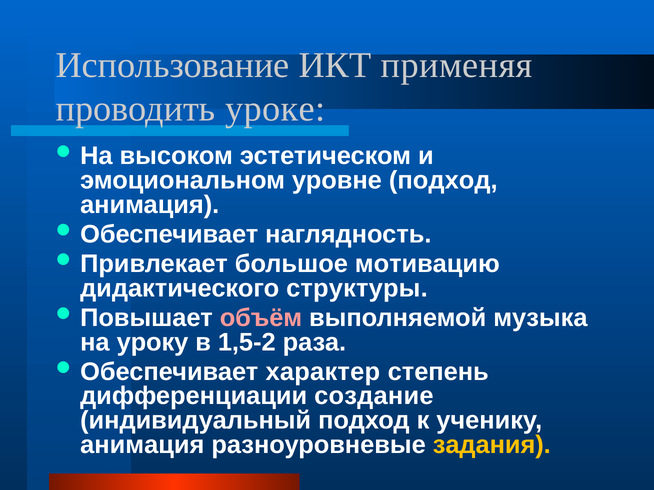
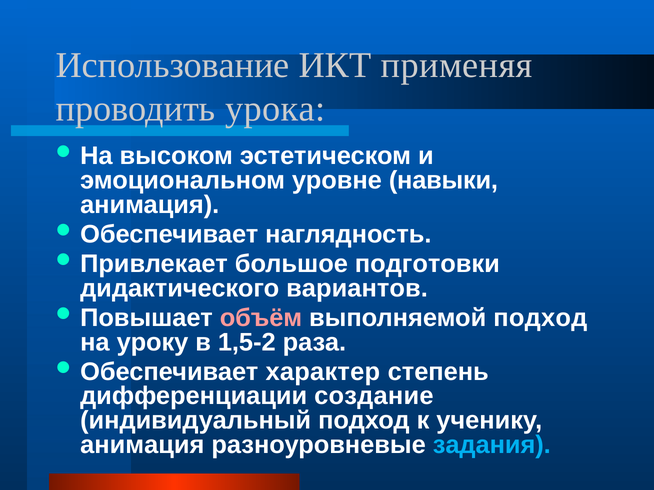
уроке: уроке -> урока
уровне подход: подход -> навыки
мотивацию: мотивацию -> подготовки
структуры: структуры -> вариантов
выполняемой музыка: музыка -> подход
задания colour: yellow -> light blue
